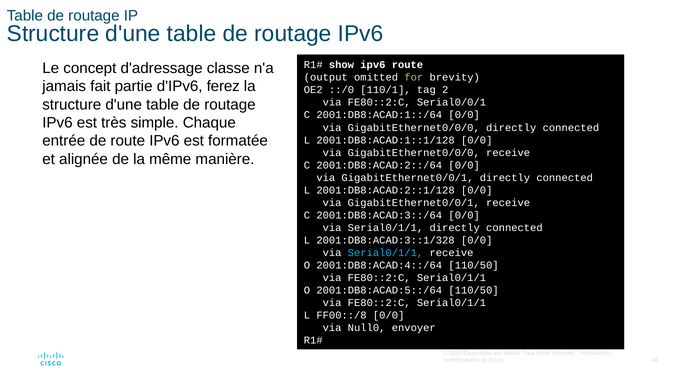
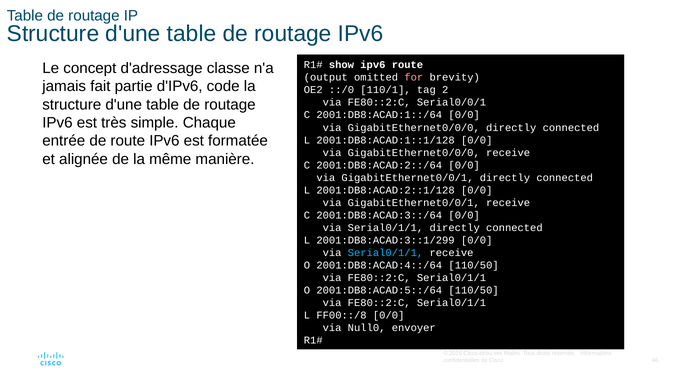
for colour: light green -> pink
ferez: ferez -> code
2001:DB8:ACAD:3::1/328: 2001:DB8:ACAD:3::1/328 -> 2001:DB8:ACAD:3::1/299
